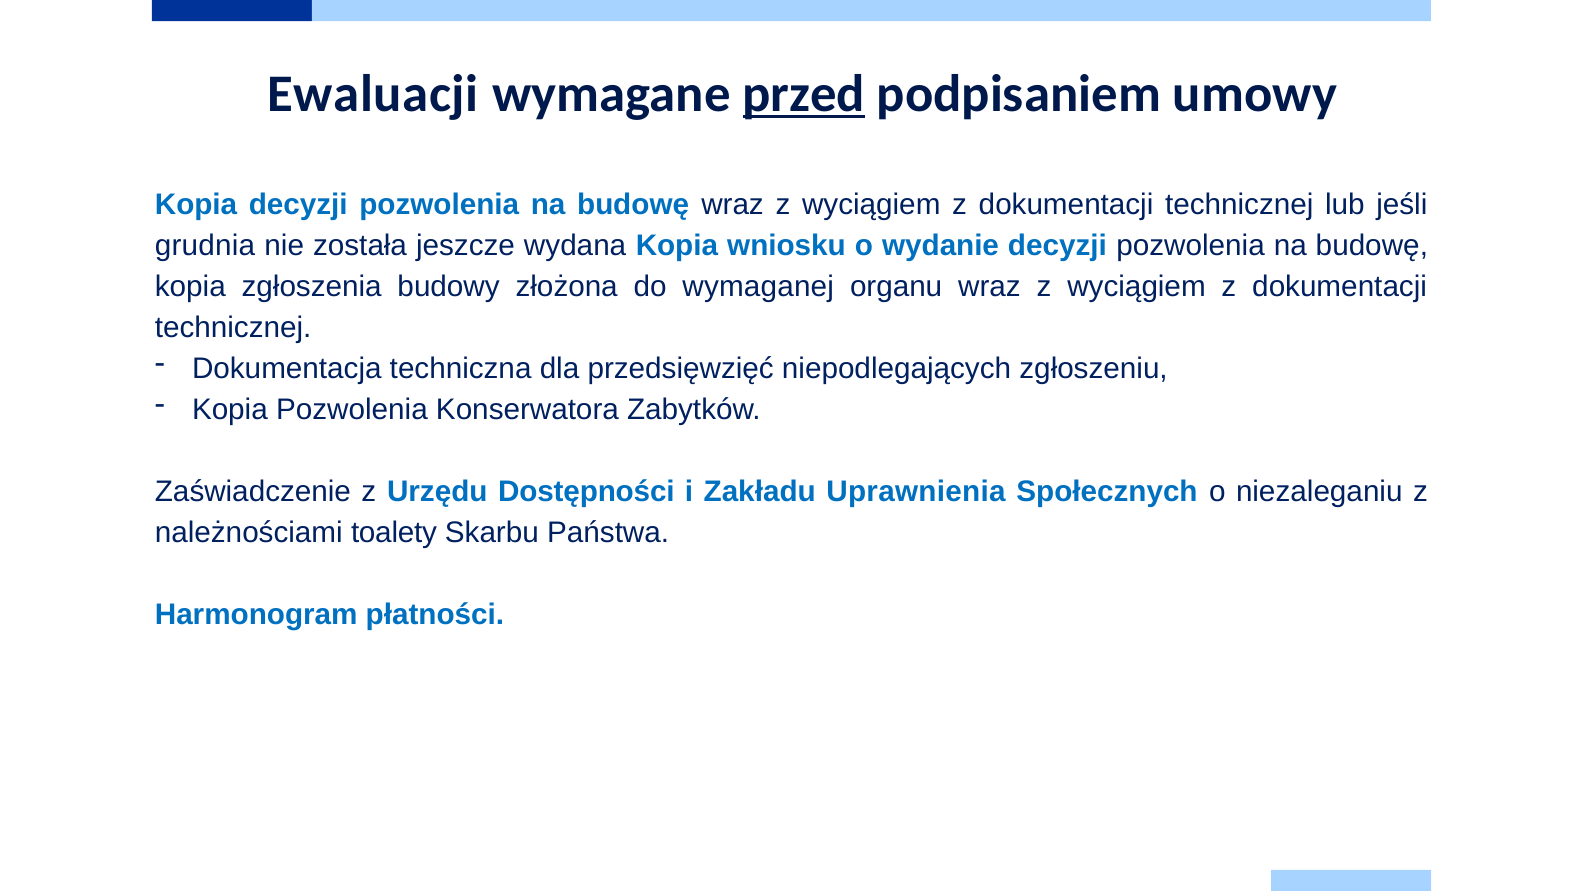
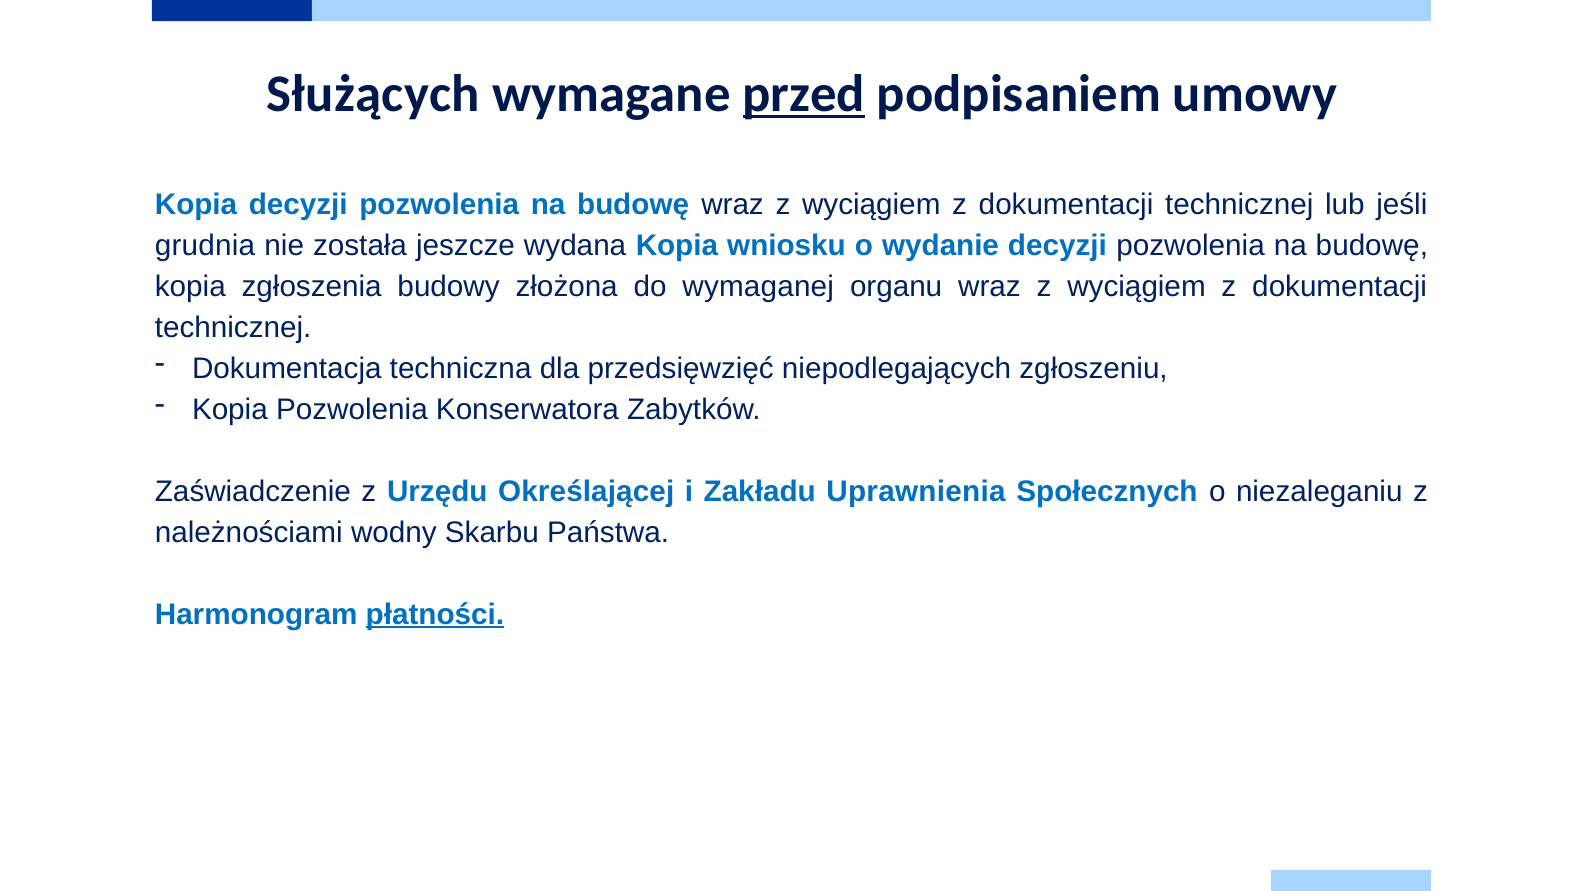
Ewaluacji: Ewaluacji -> Służących
Dostępności: Dostępności -> Określającej
toalety: toalety -> wodny
płatności underline: none -> present
